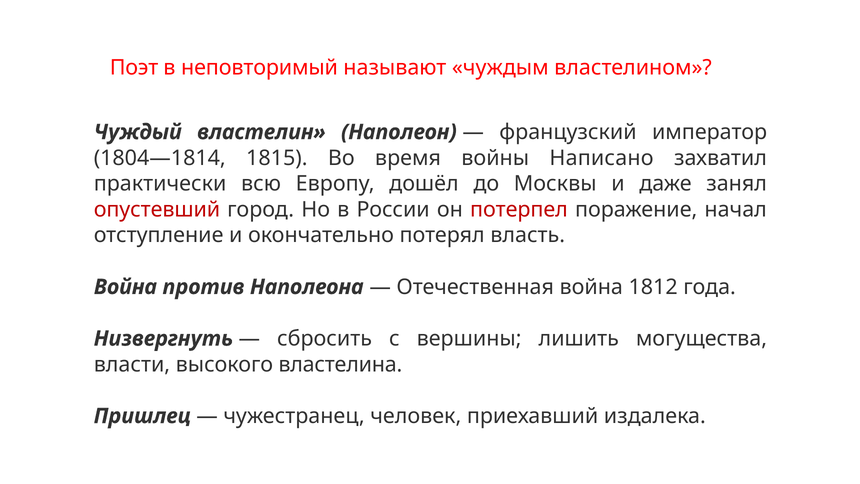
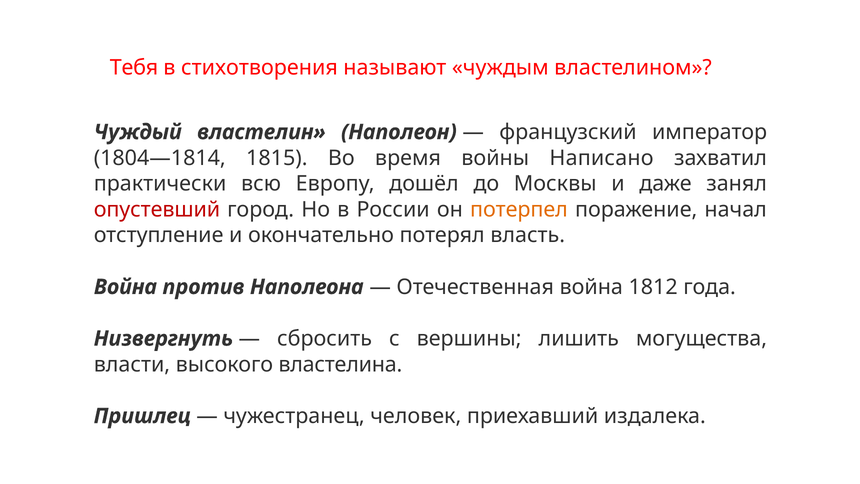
Поэт: Поэт -> Тебя
неповторимый: неповторимый -> стихотворения
потерпел colour: red -> orange
